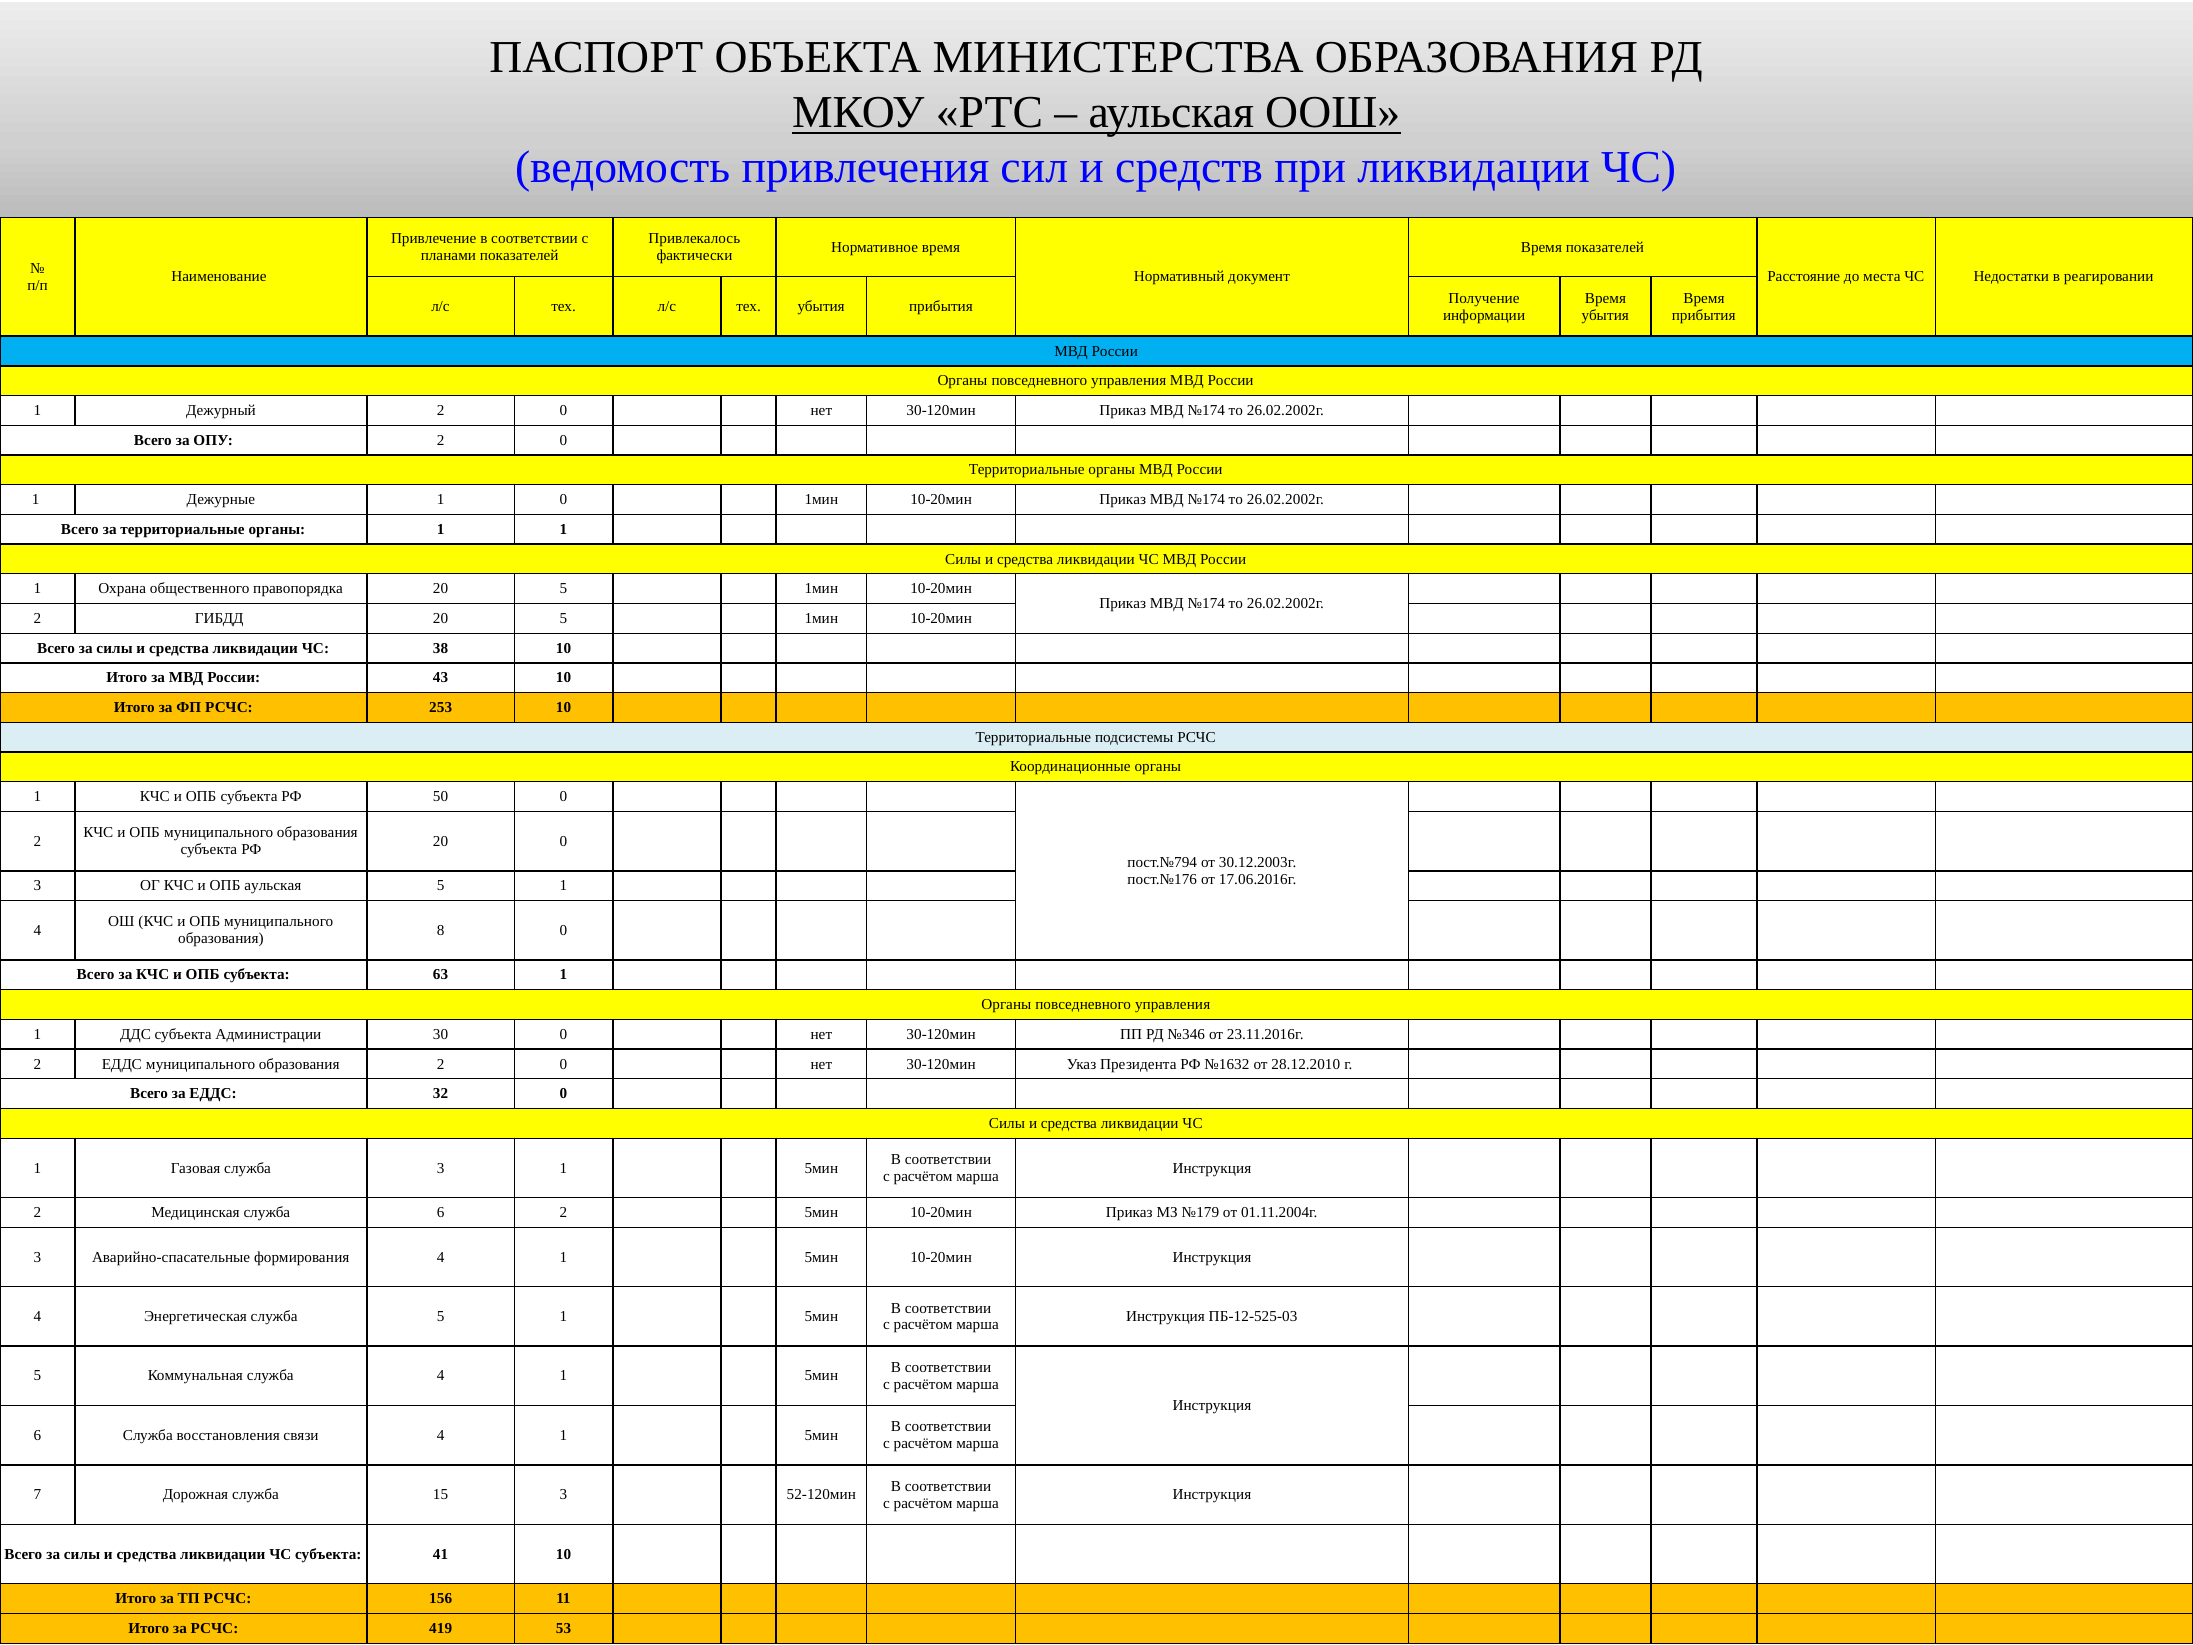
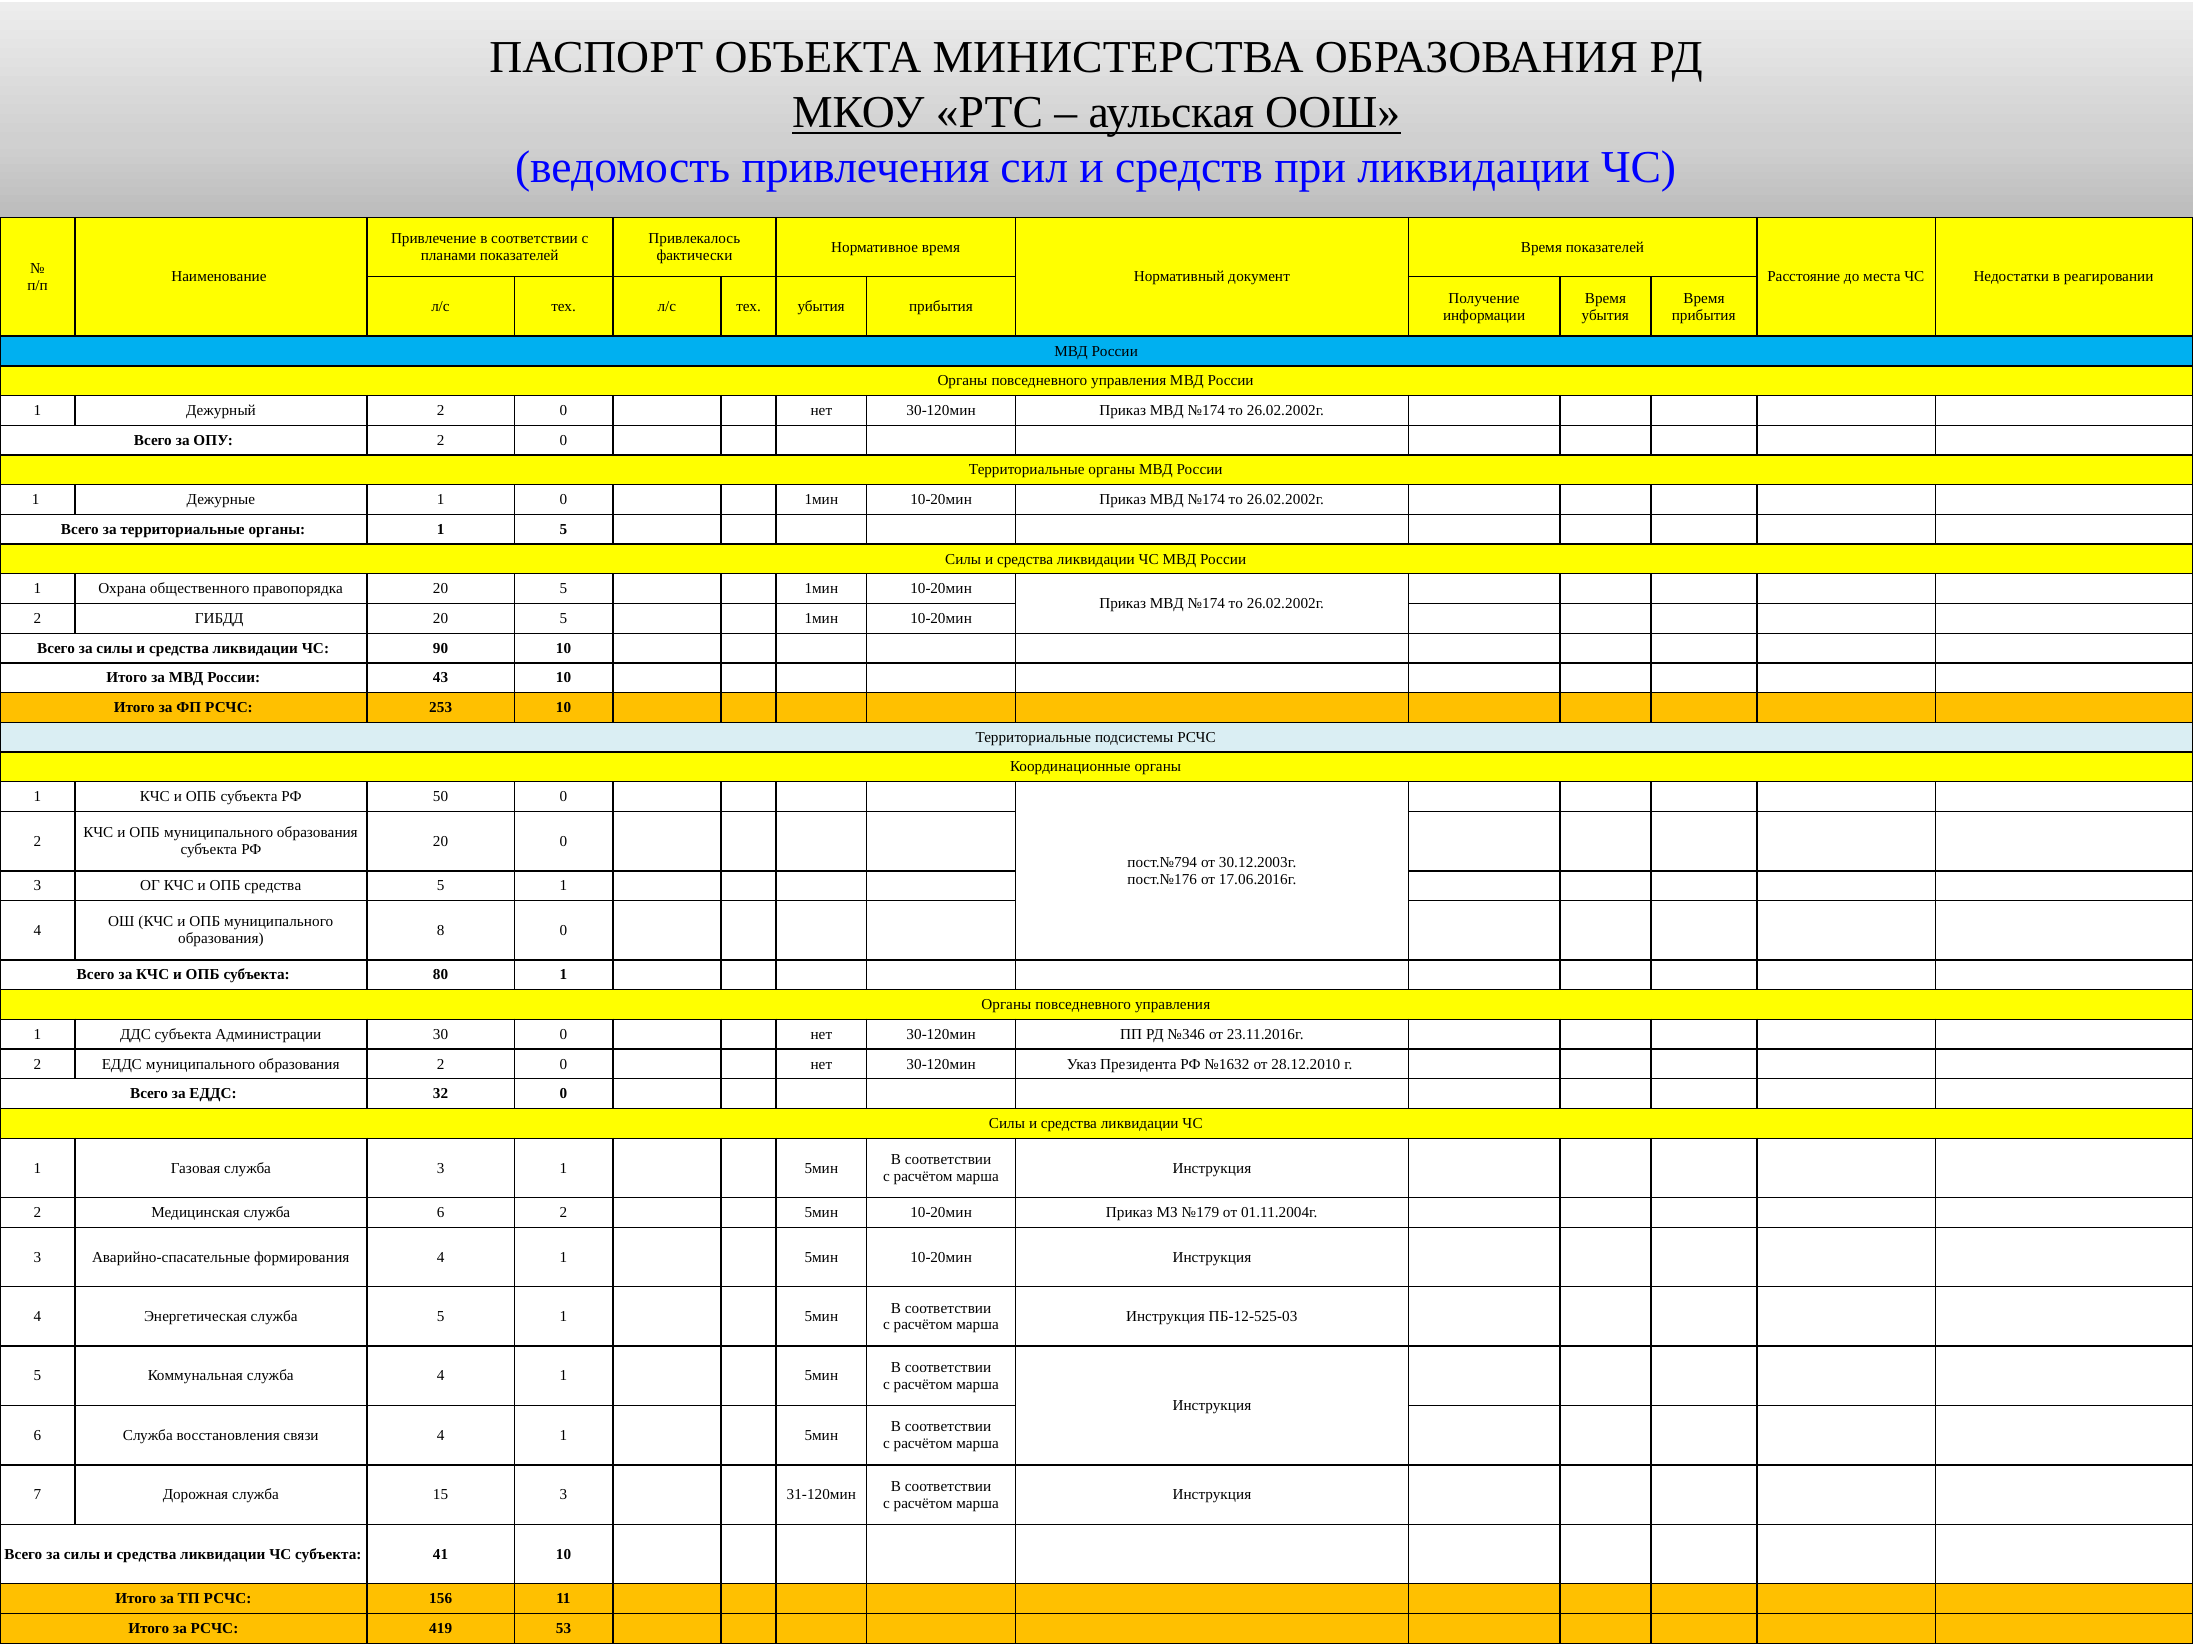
1 1: 1 -> 5
38: 38 -> 90
ОПБ аульская: аульская -> средства
63: 63 -> 80
52-120мин: 52-120мин -> 31-120мин
